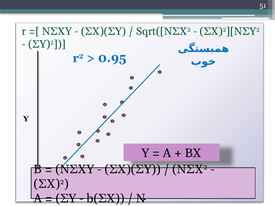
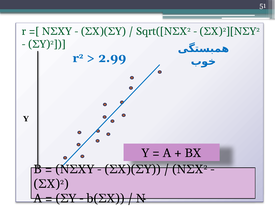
0.95: 0.95 -> 2.99
